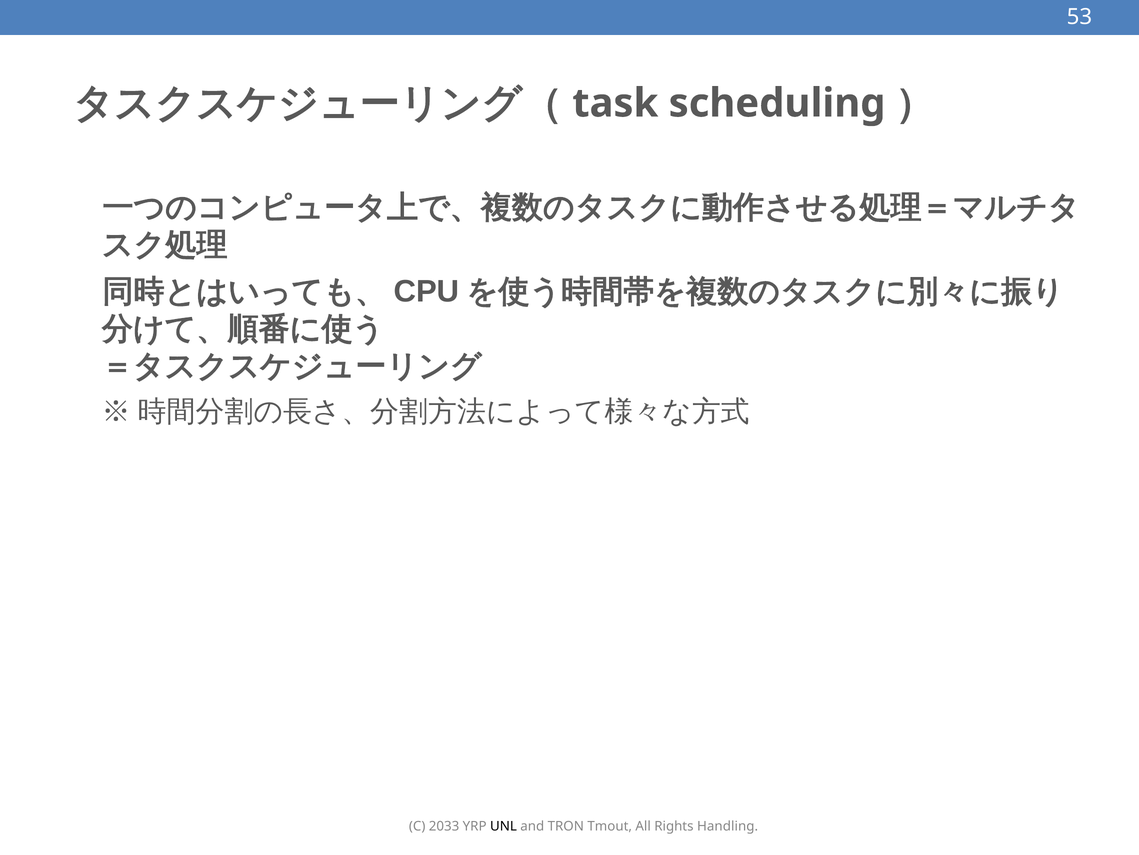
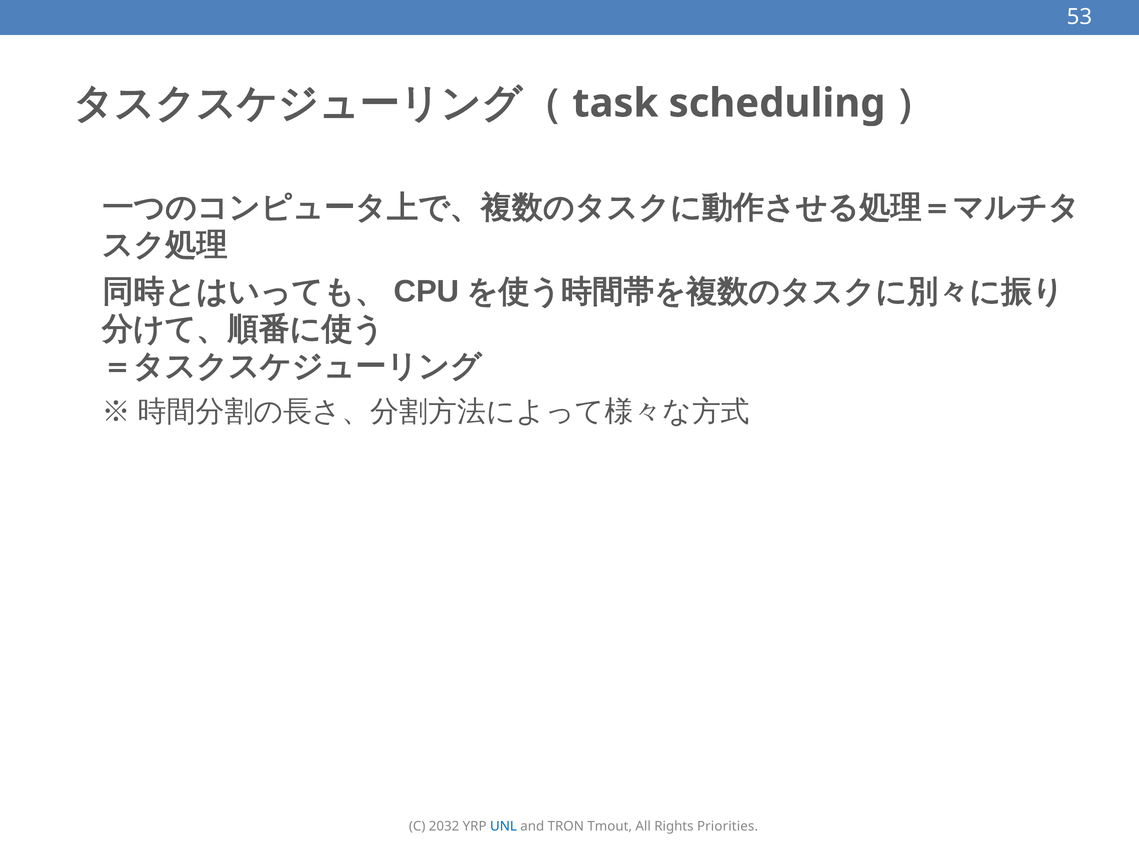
2033: 2033 -> 2032
UNL colour: black -> blue
Handling: Handling -> Priorities
